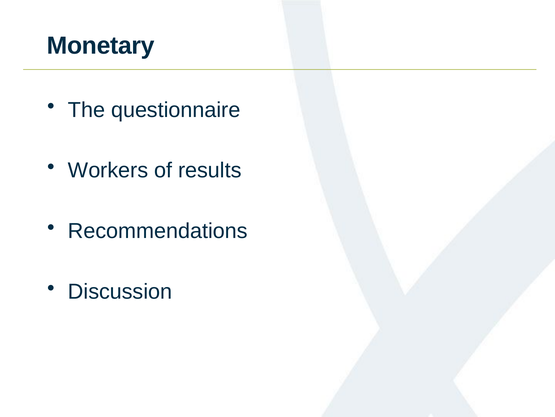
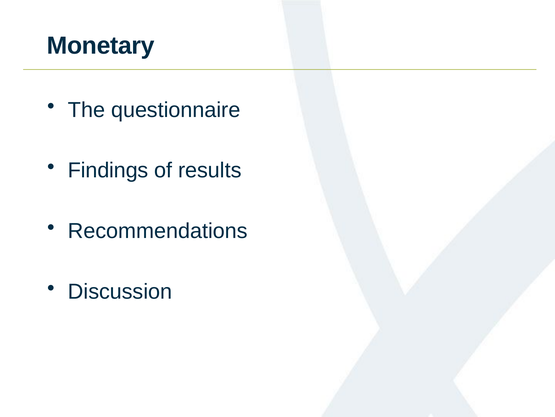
Workers: Workers -> Findings
